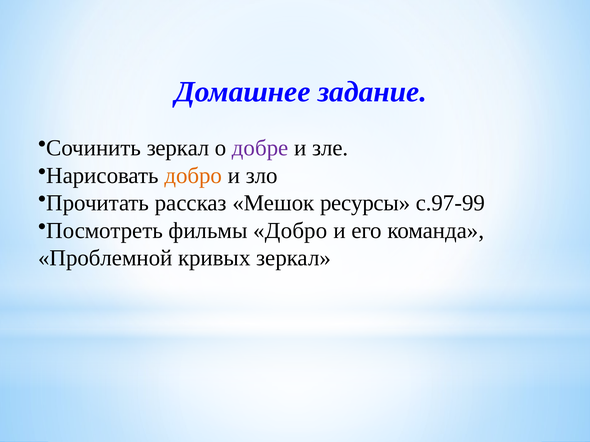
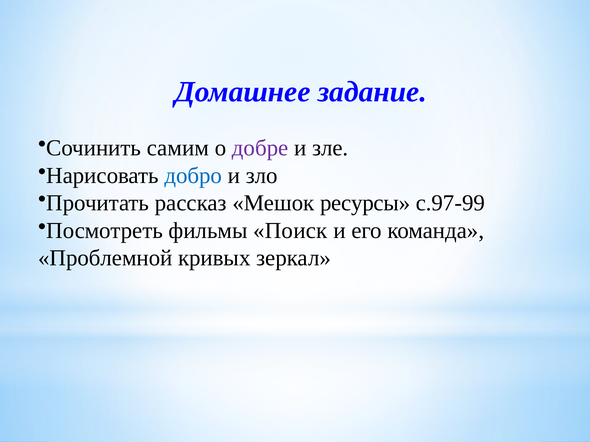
Сочинить зеркал: зеркал -> самим
добро at (193, 176) colour: orange -> blue
фильмы Добро: Добро -> Поиск
